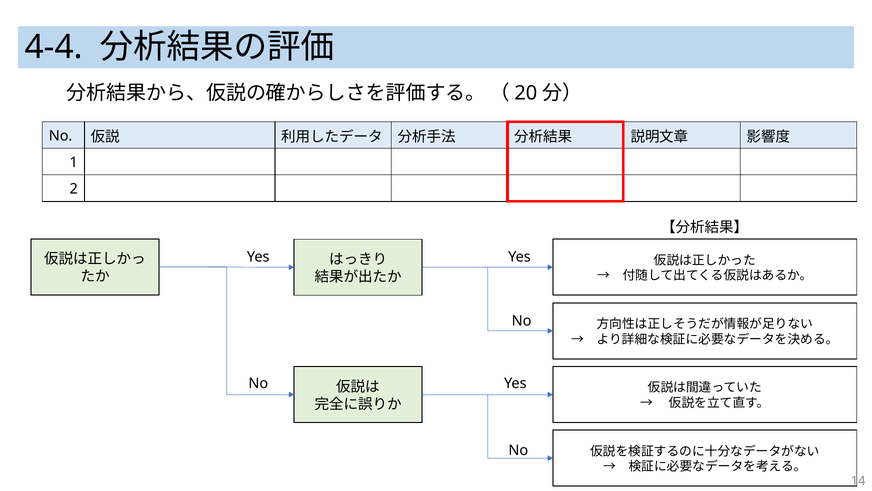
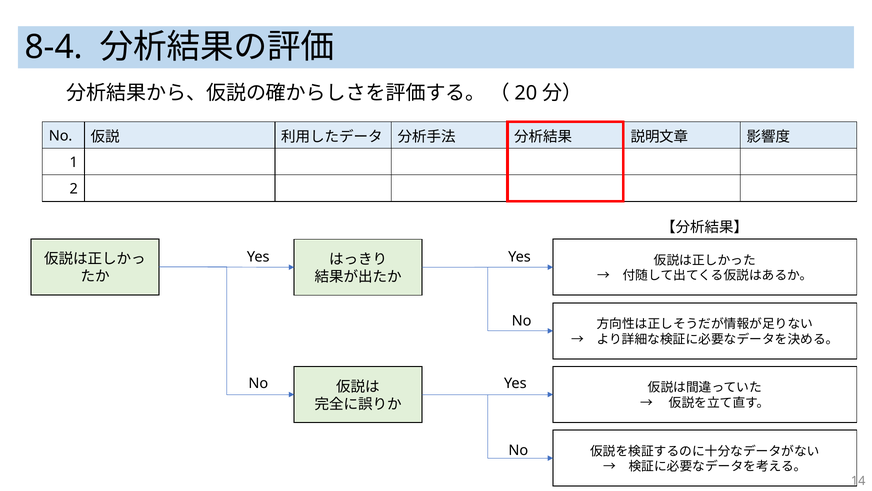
4-4: 4-4 -> 8-4
